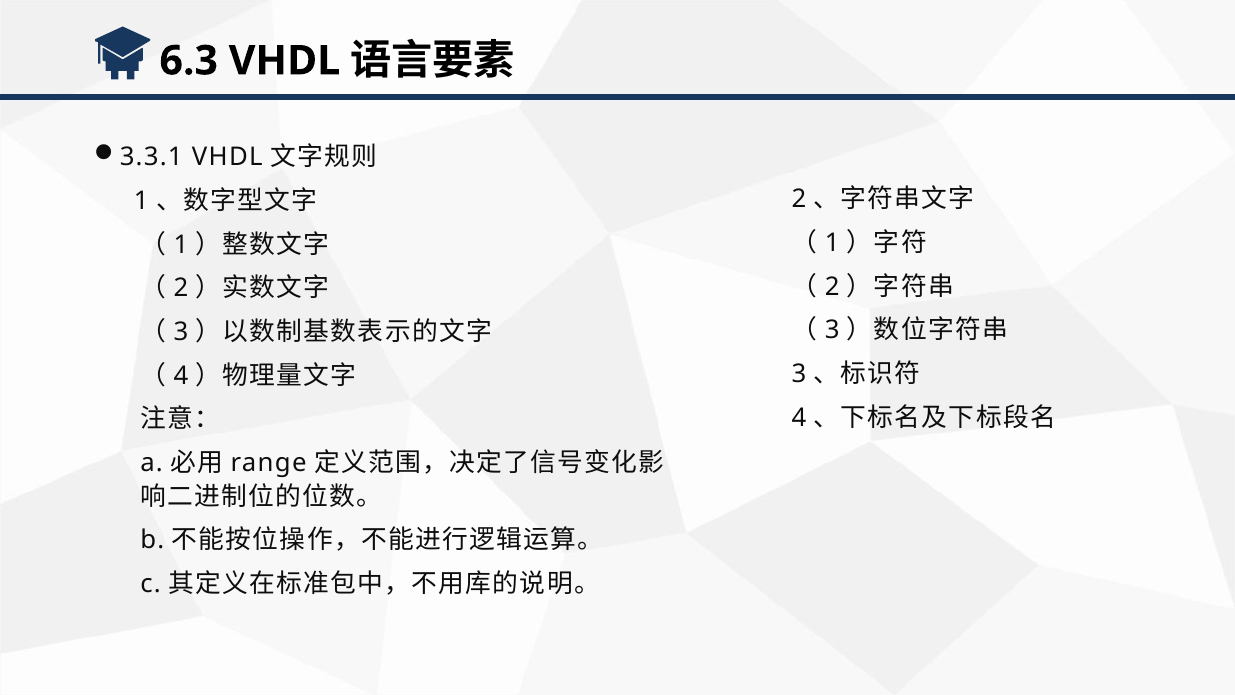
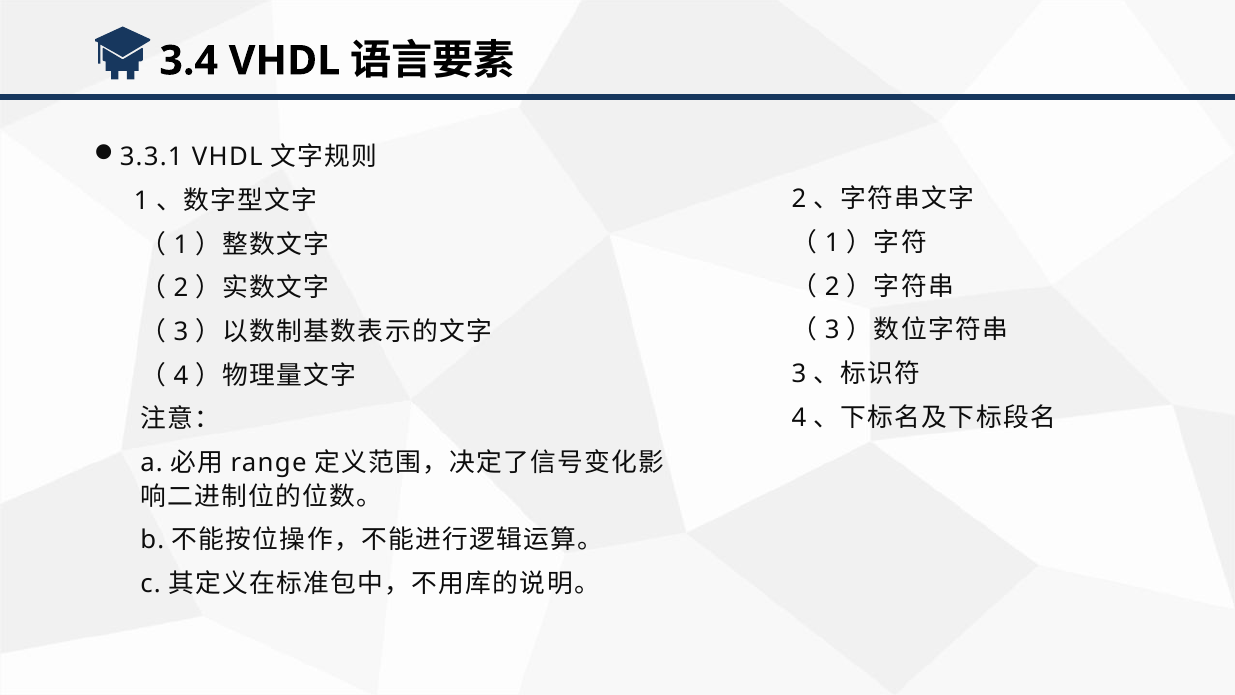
6.3: 6.3 -> 3.4
